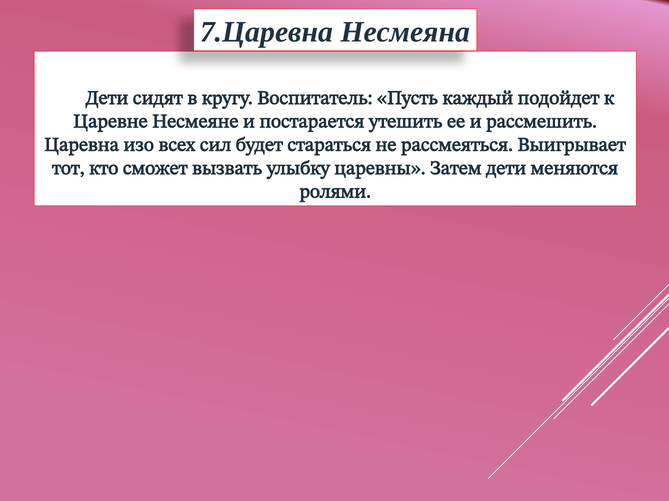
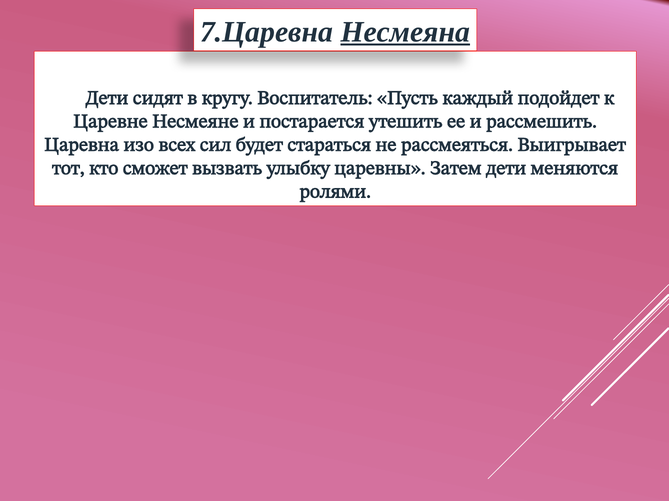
Несмеяна underline: none -> present
